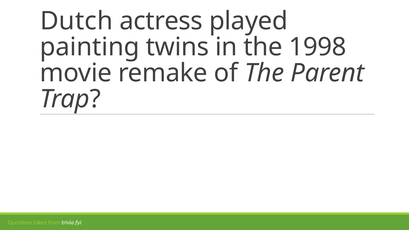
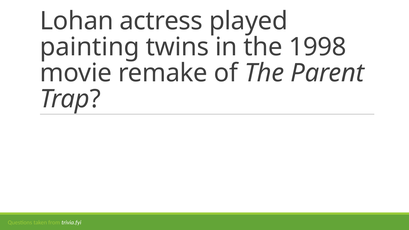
Dutch: Dutch -> Lohan
